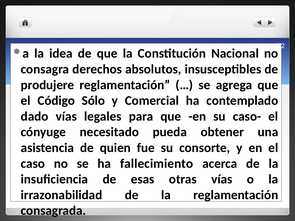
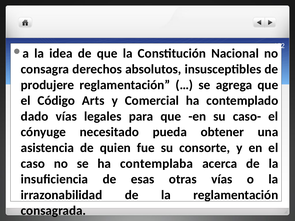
Sólo: Sólo -> Arts
fallecimiento: fallecimiento -> contemplaba
